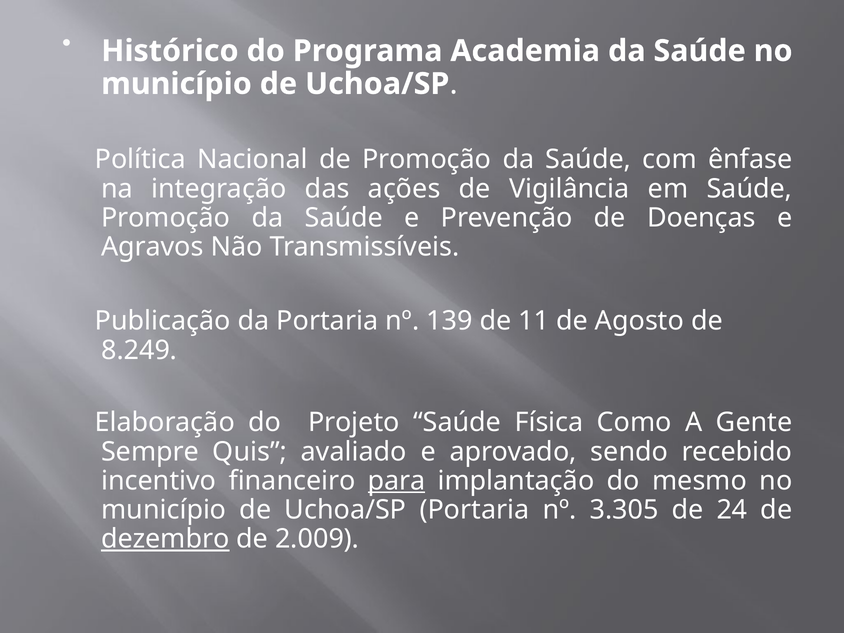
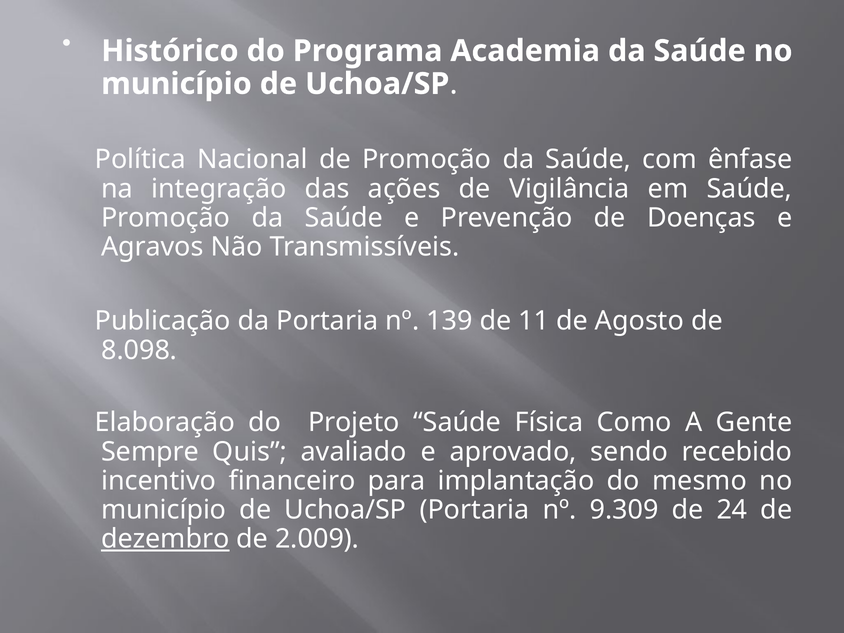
8.249: 8.249 -> 8.098
para underline: present -> none
3.305: 3.305 -> 9.309
